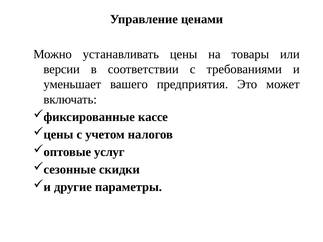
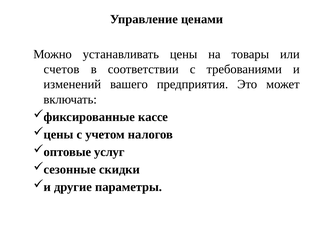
версии: версии -> счетов
уменьшает: уменьшает -> изменений
